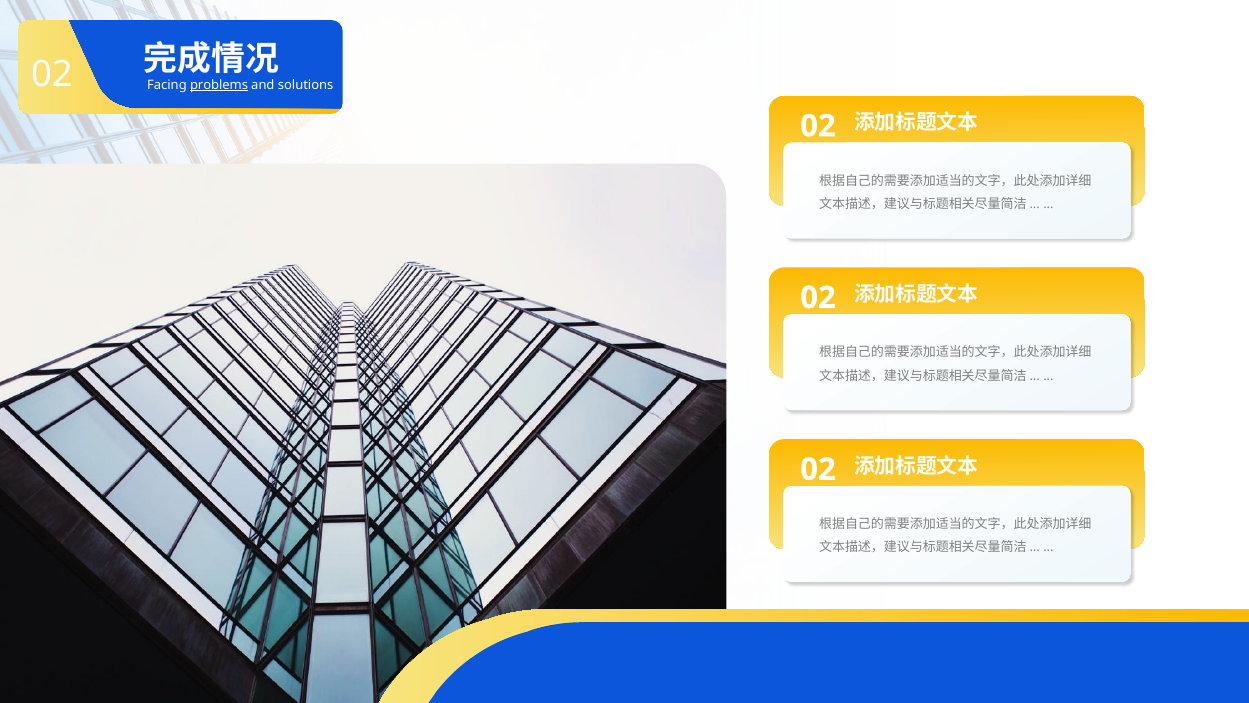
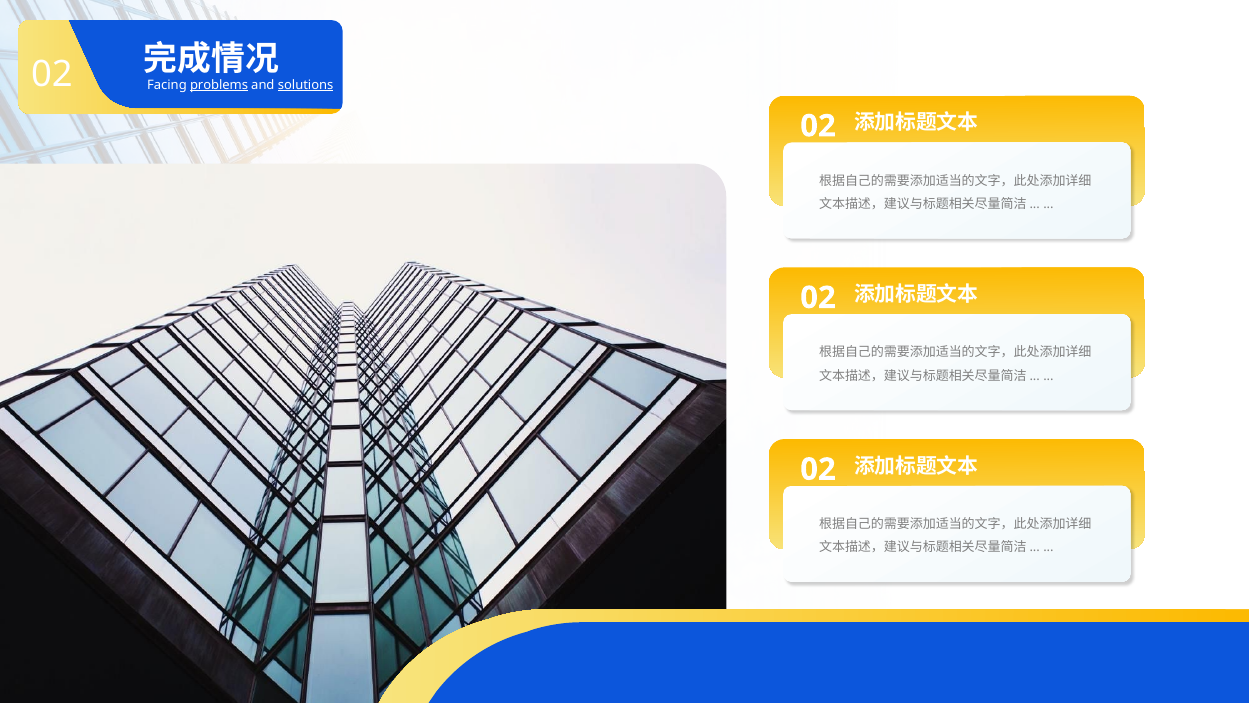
solutions underline: none -> present
